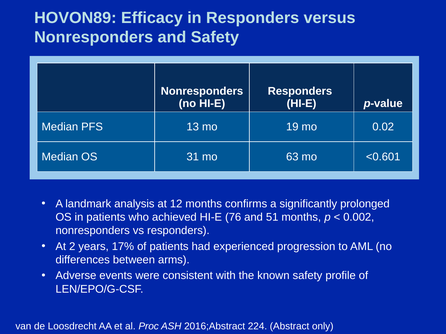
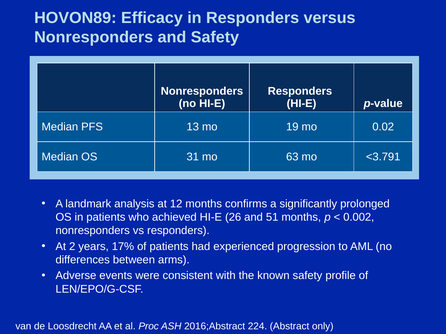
<0.601: <0.601 -> <3.791
76: 76 -> 26
